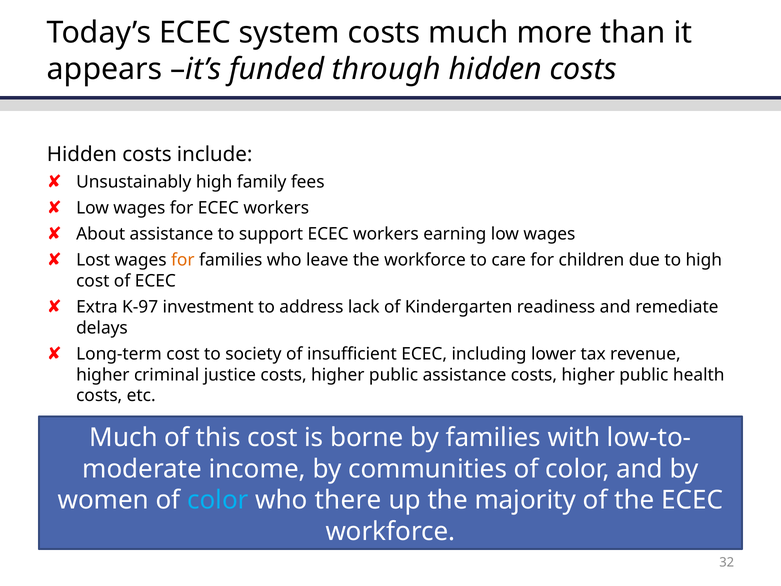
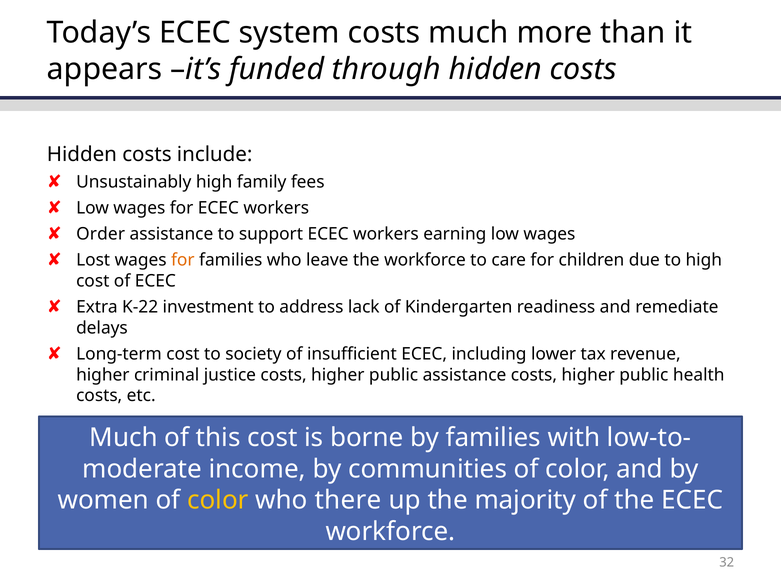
About: About -> Order
K-97: K-97 -> K-22
color at (218, 500) colour: light blue -> yellow
